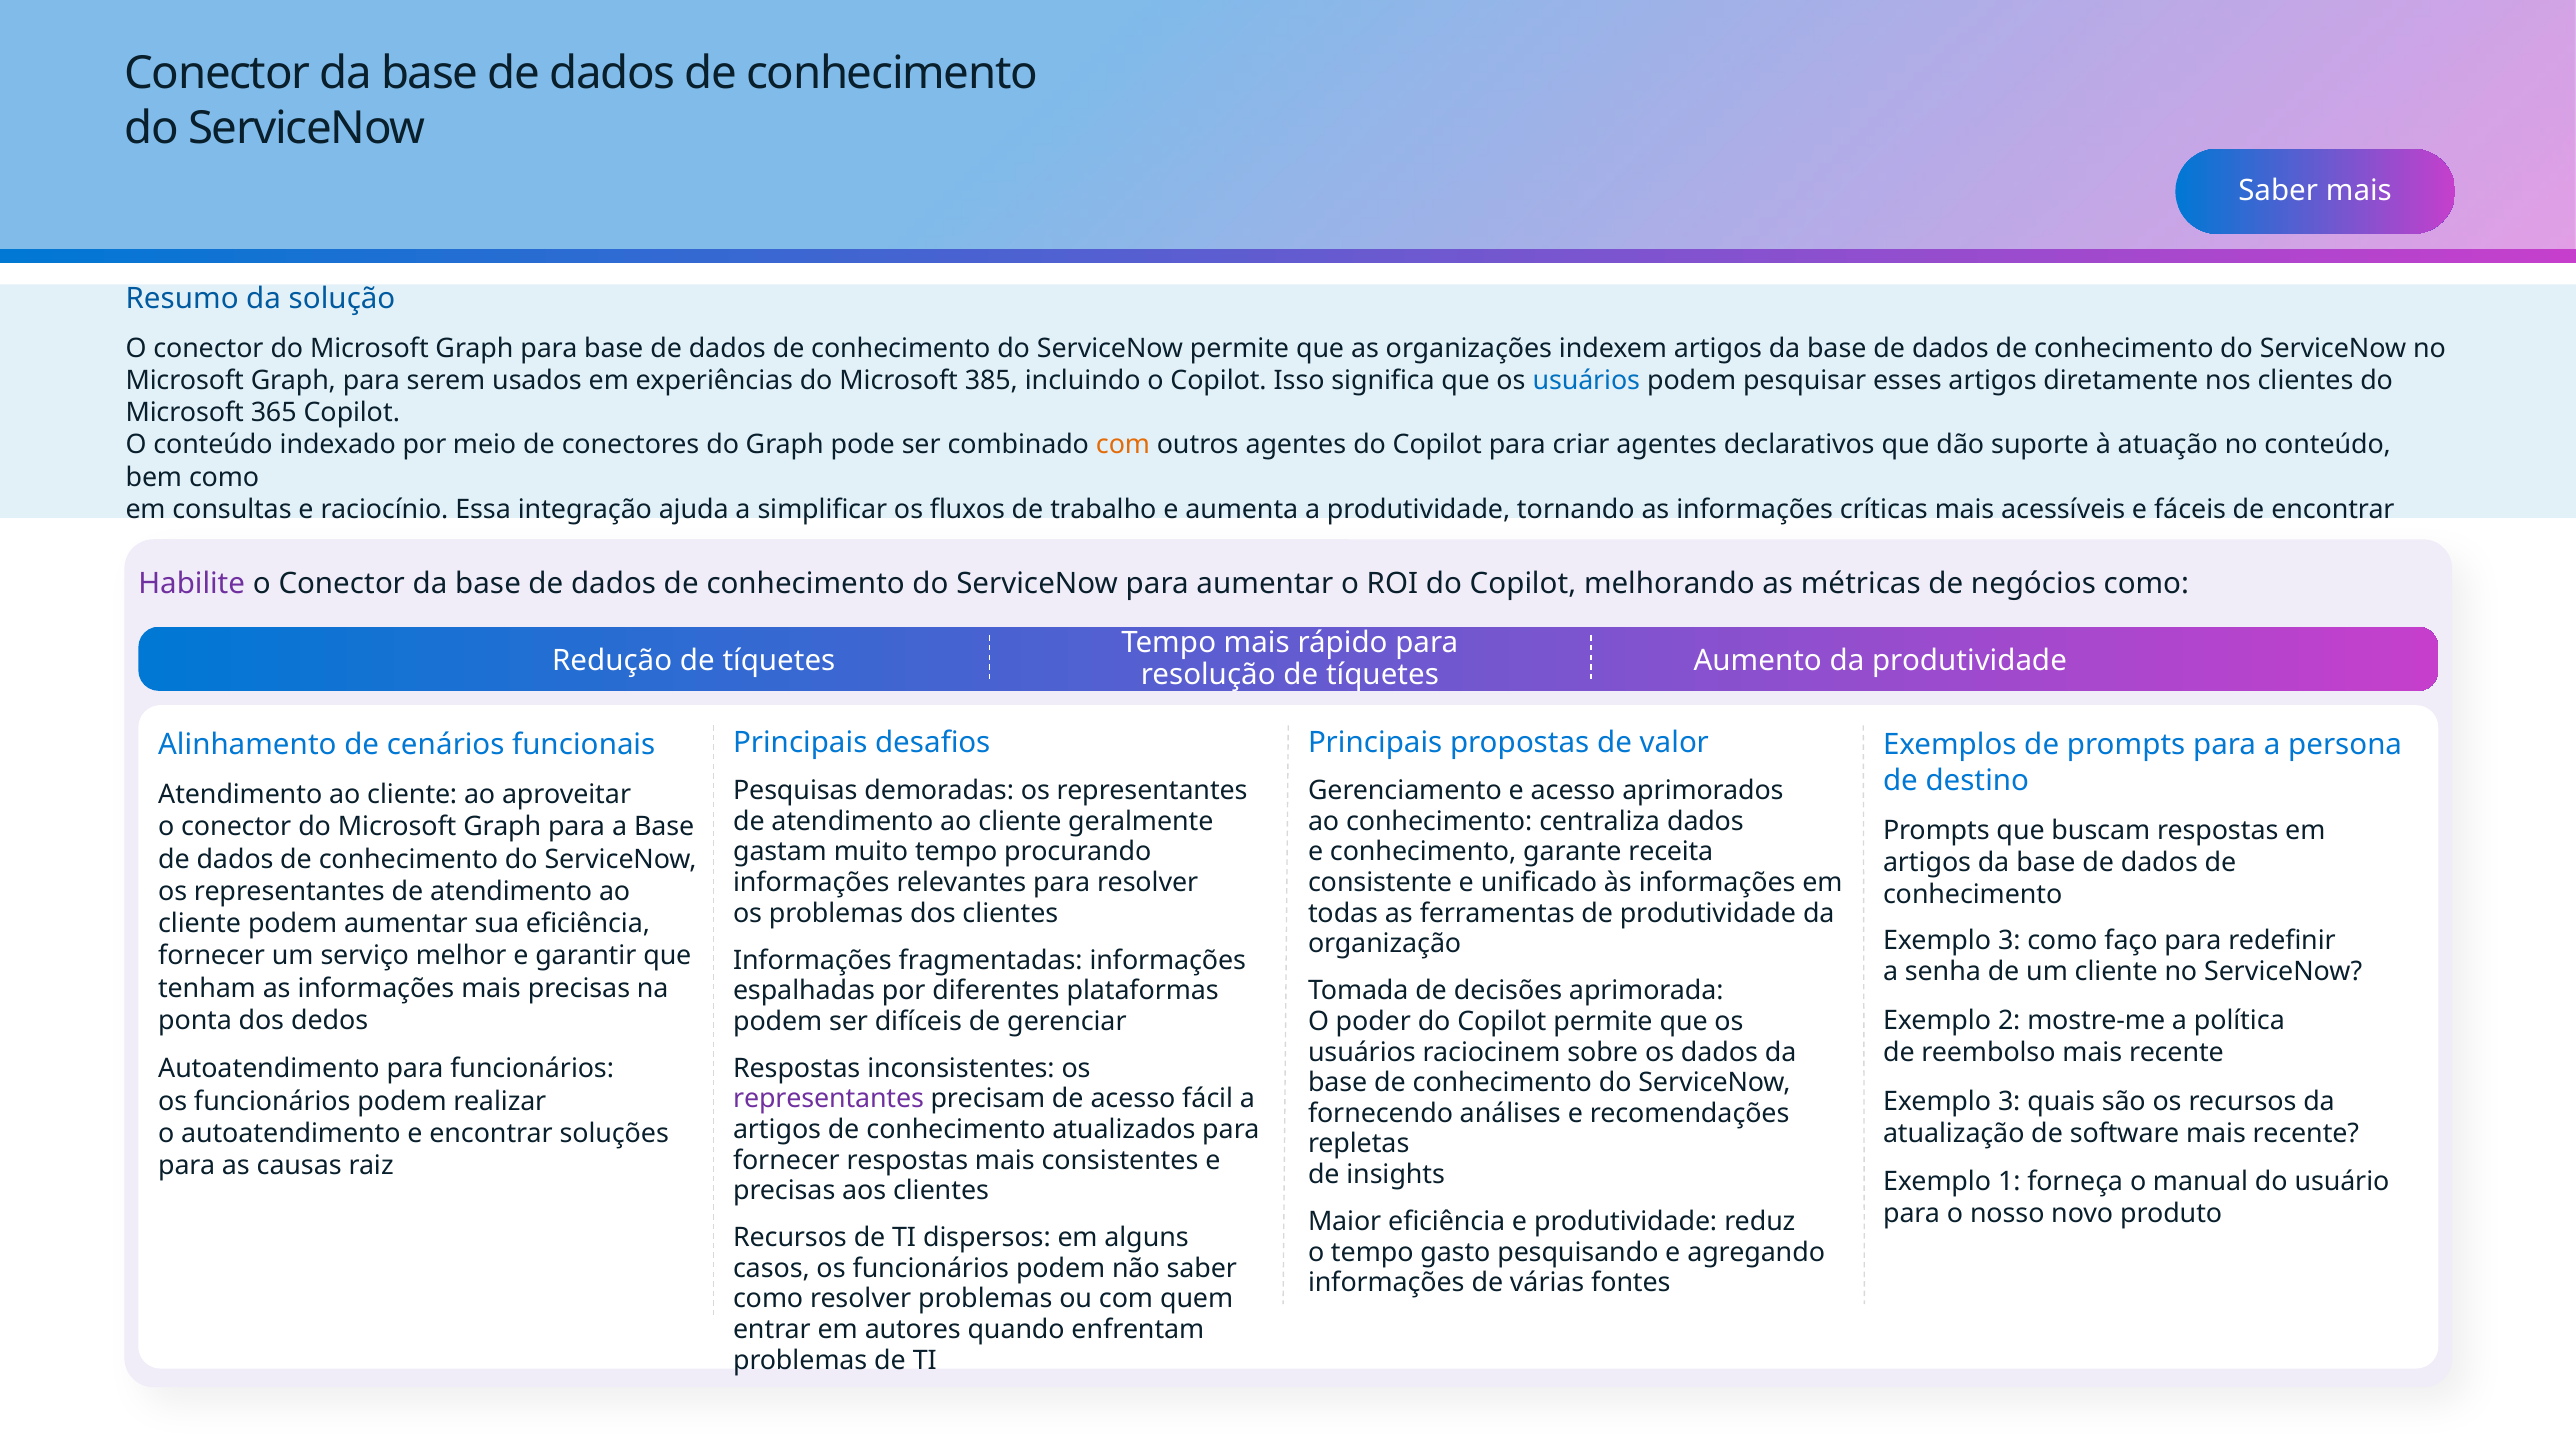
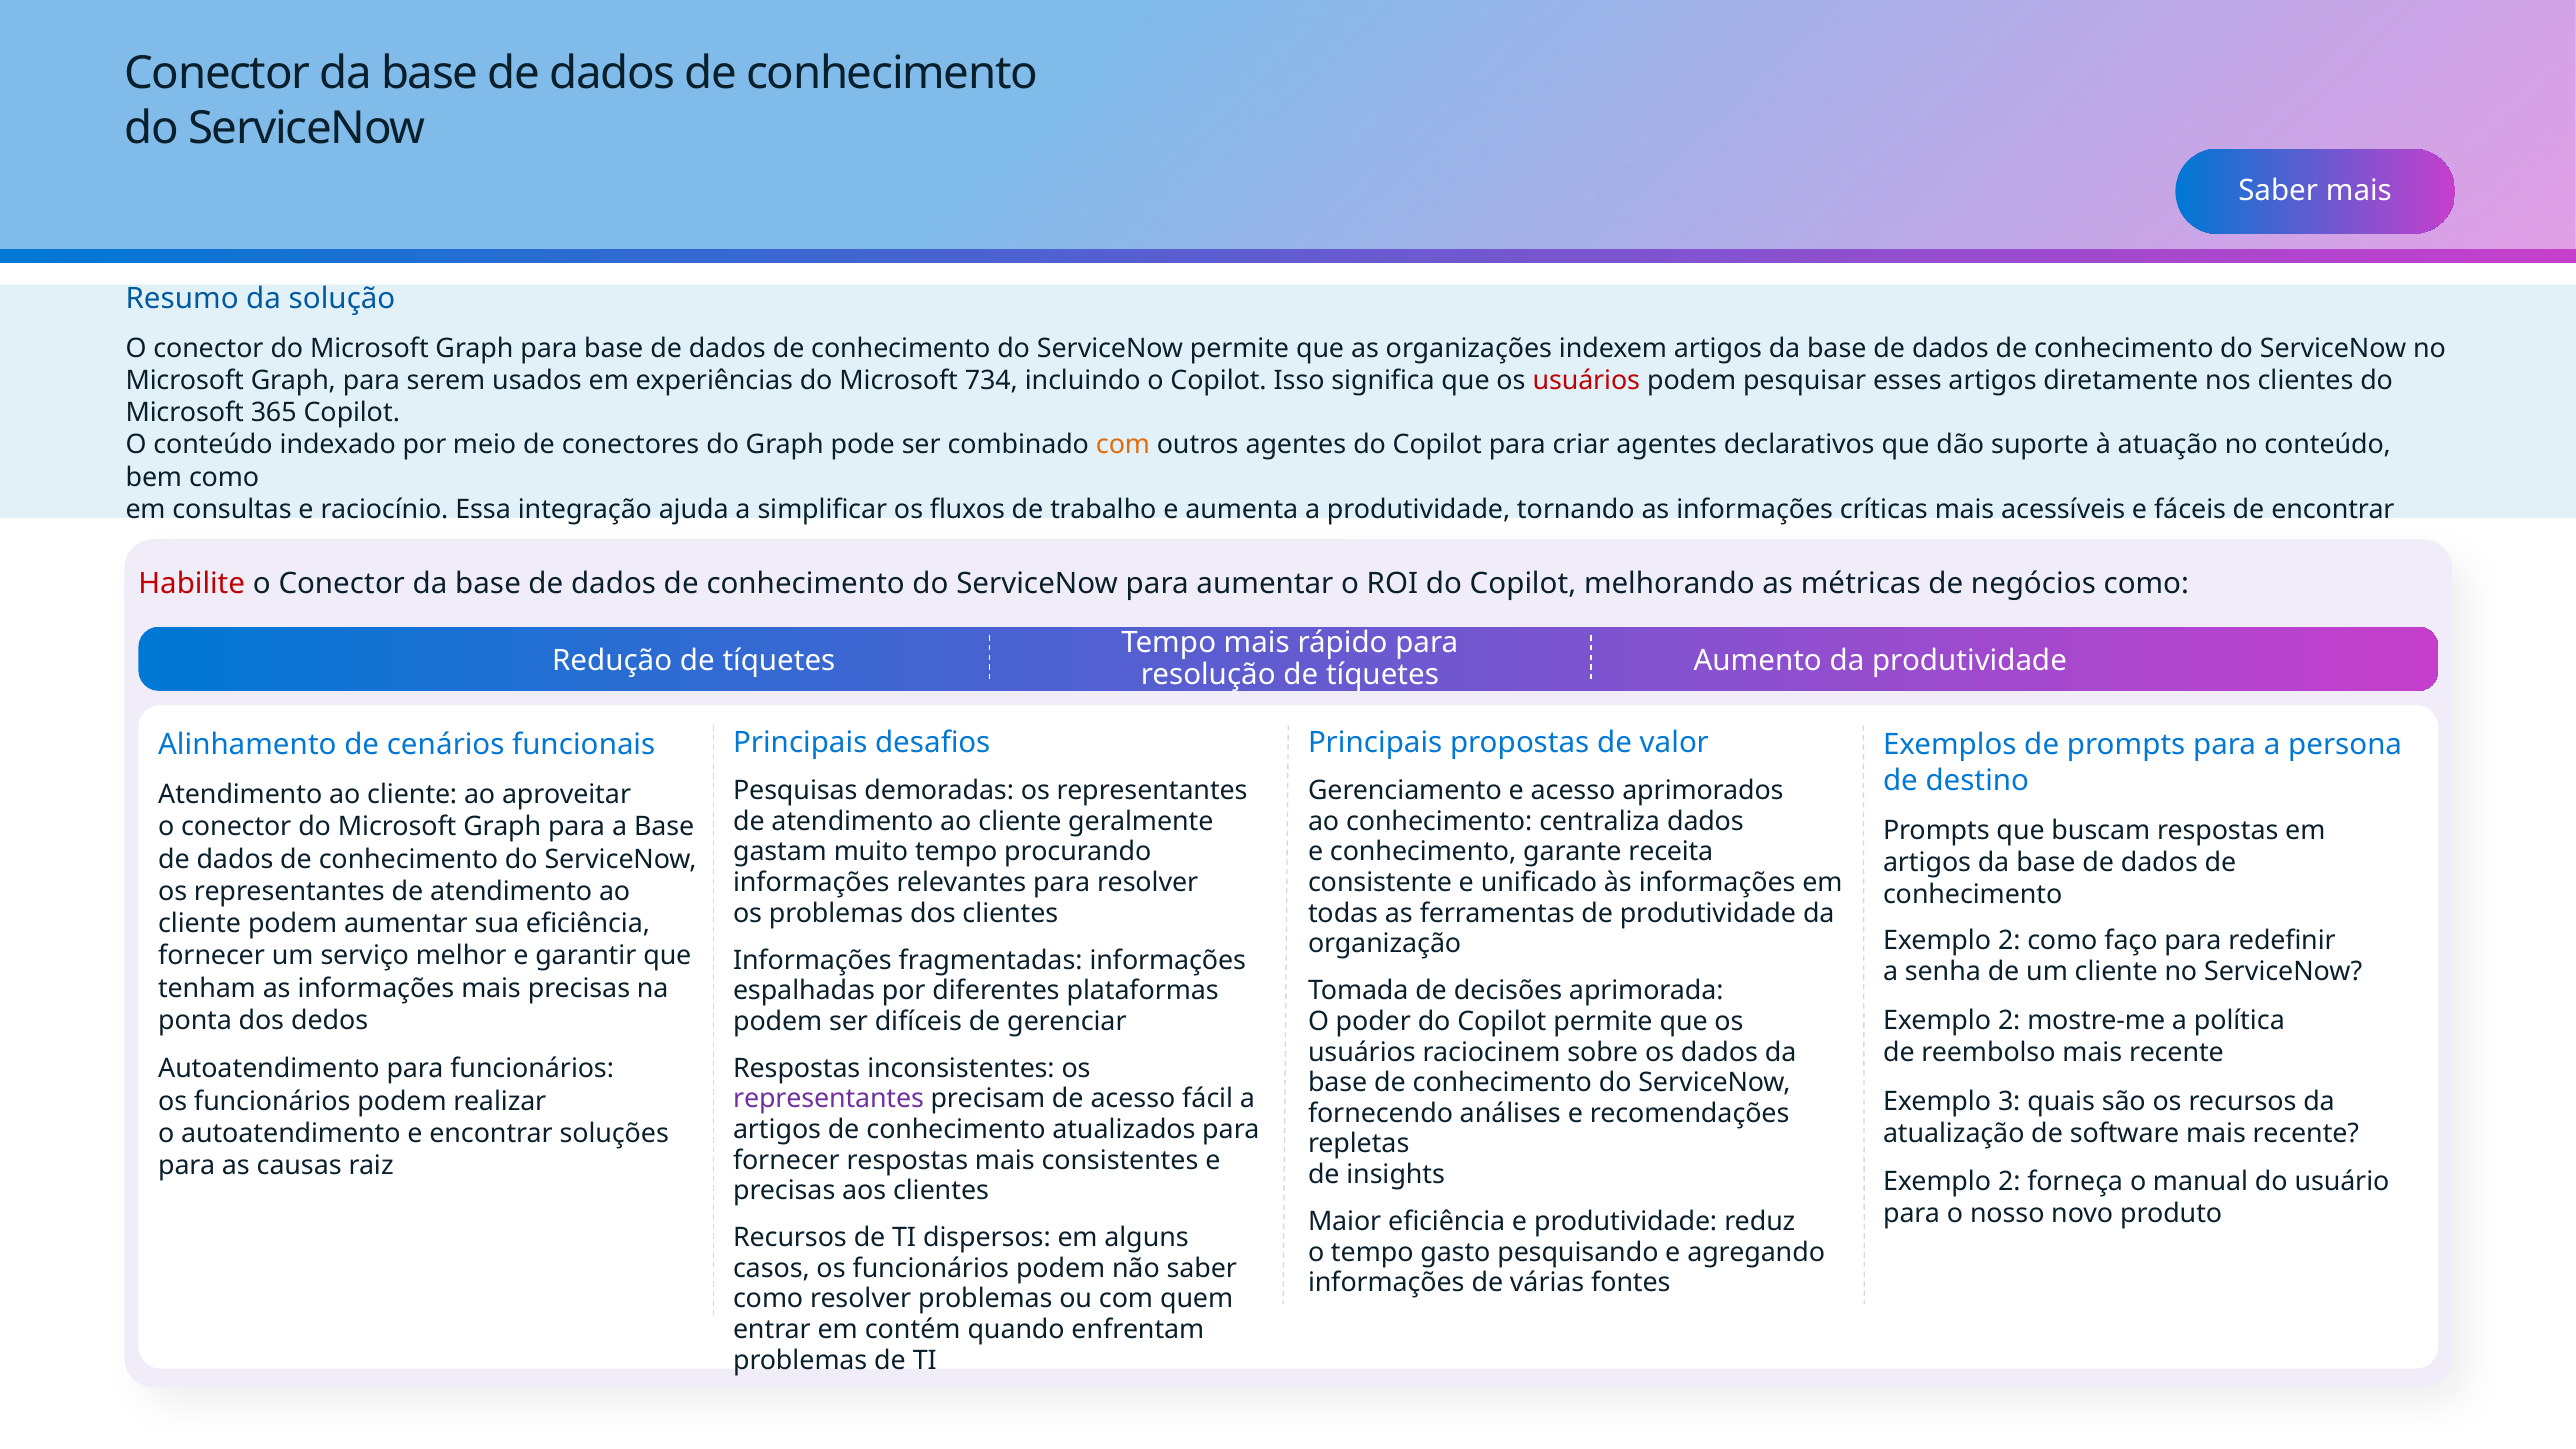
385: 385 -> 734
usuários at (1586, 380) colour: blue -> red
Habilite colour: purple -> red
3 at (2009, 941): 3 -> 2
1 at (2009, 1182): 1 -> 2
autores: autores -> contém
